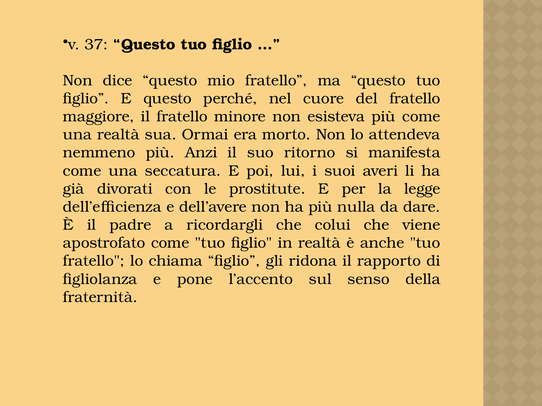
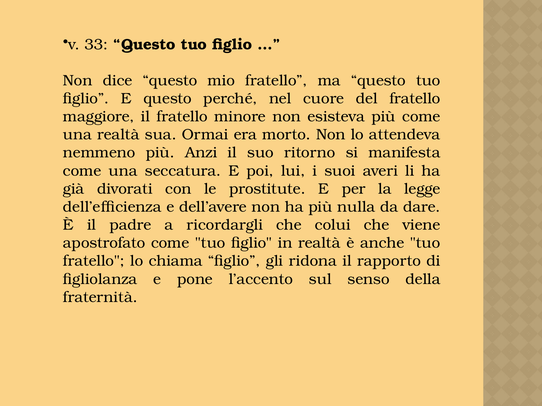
37: 37 -> 33
